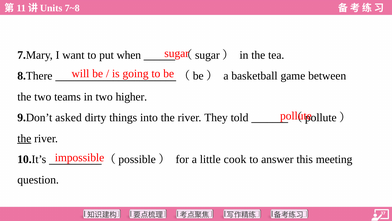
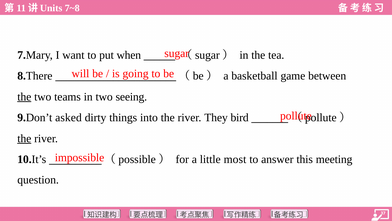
the at (24, 97) underline: none -> present
higher: higher -> seeing
told: told -> bird
cook: cook -> most
